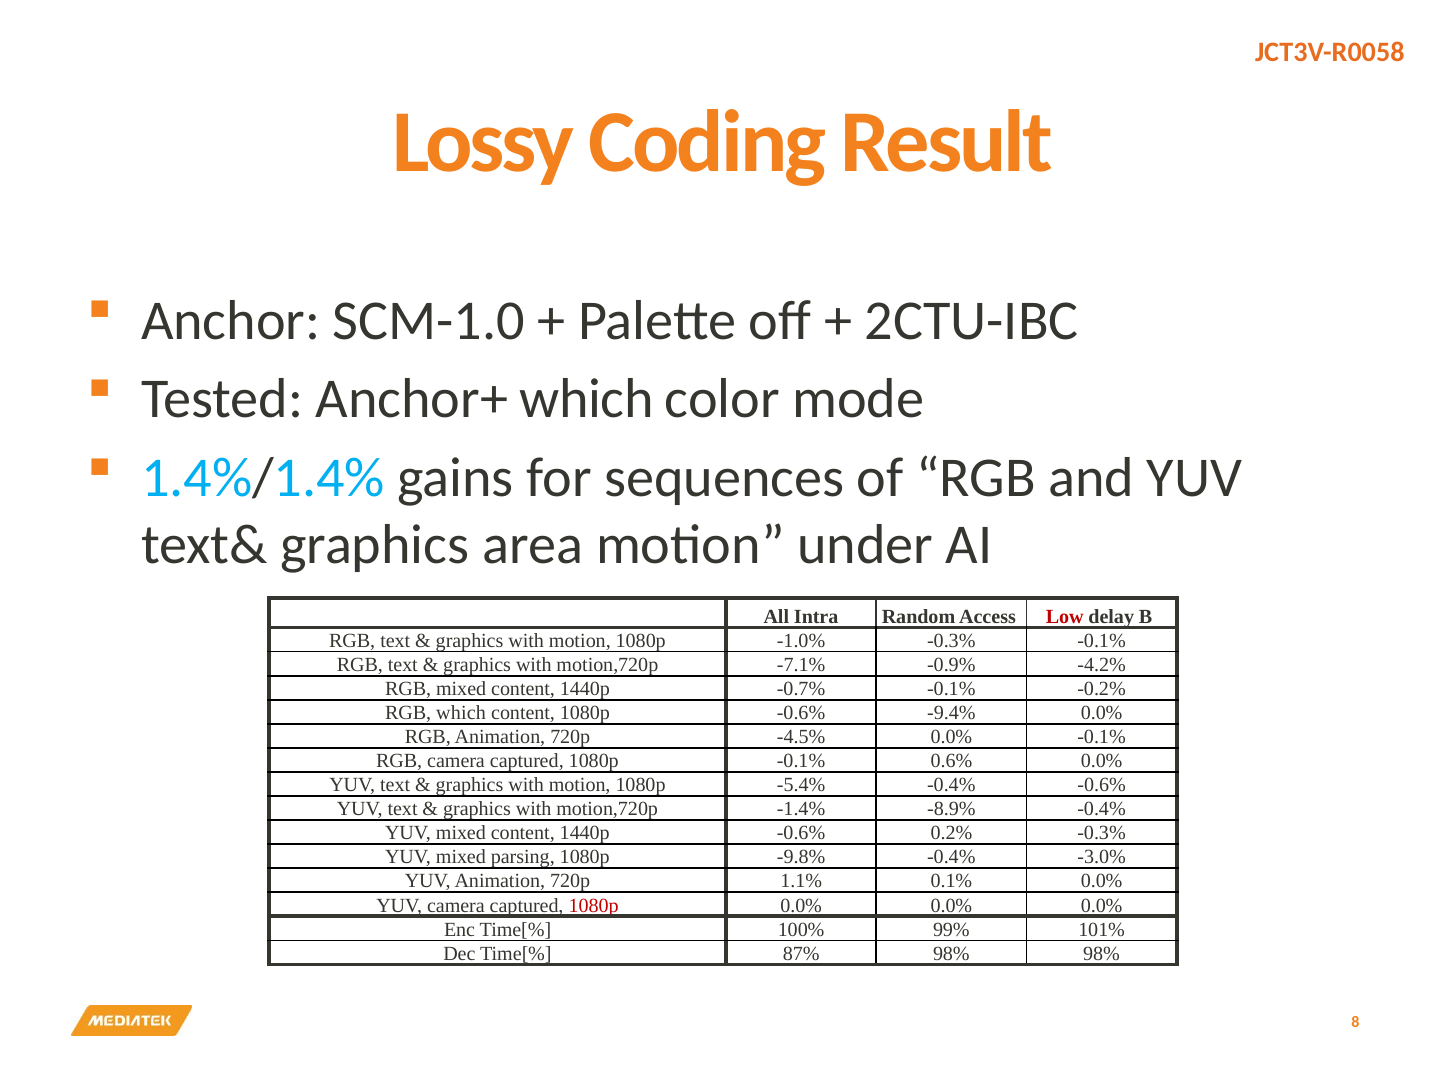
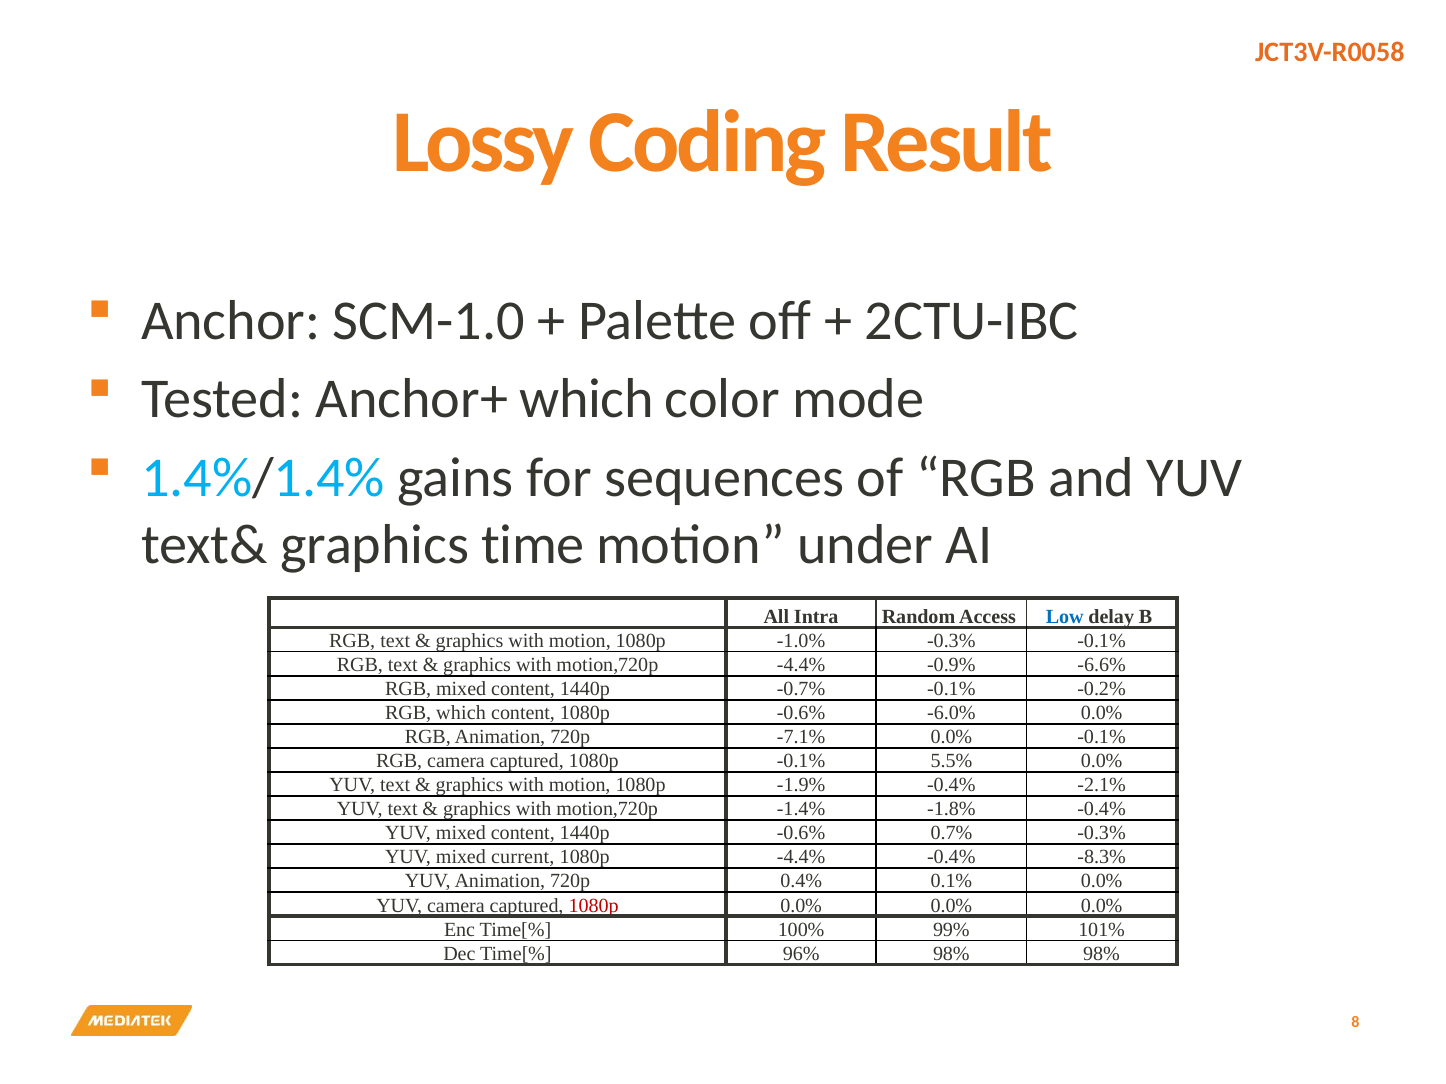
area: area -> time
Low colour: red -> blue
motion,720p -7.1%: -7.1% -> -4.4%
-4.2%: -4.2% -> -6.6%
-9.4%: -9.4% -> -6.0%
-4.5%: -4.5% -> -7.1%
0.6%: 0.6% -> 5.5%
-5.4%: -5.4% -> -1.9%
-0.4% -0.6%: -0.6% -> -2.1%
-8.9%: -8.9% -> -1.8%
0.2%: 0.2% -> 0.7%
parsing: parsing -> current
1080p -9.8%: -9.8% -> -4.4%
-3.0%: -3.0% -> -8.3%
1.1%: 1.1% -> 0.4%
87%: 87% -> 96%
